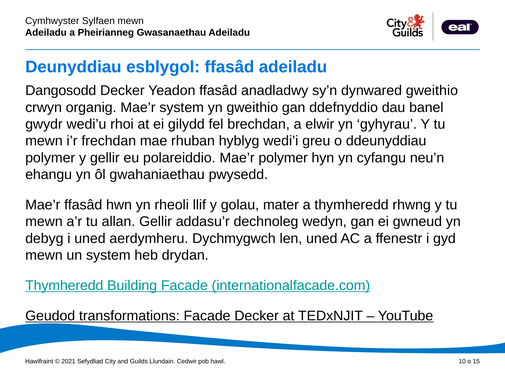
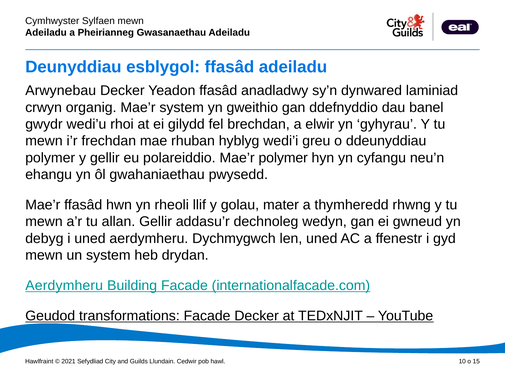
Dangosodd: Dangosodd -> Arwynebau
dynwared gweithio: gweithio -> laminiad
Thymheredd at (64, 286): Thymheredd -> Aerdymheru
